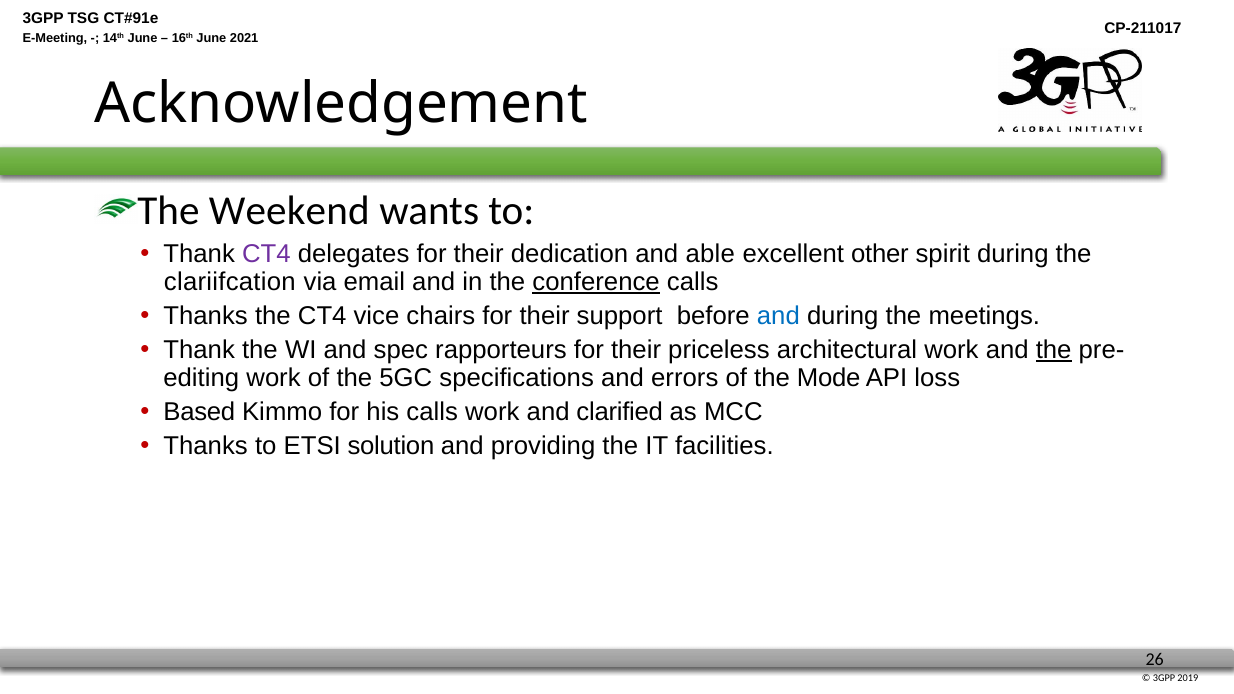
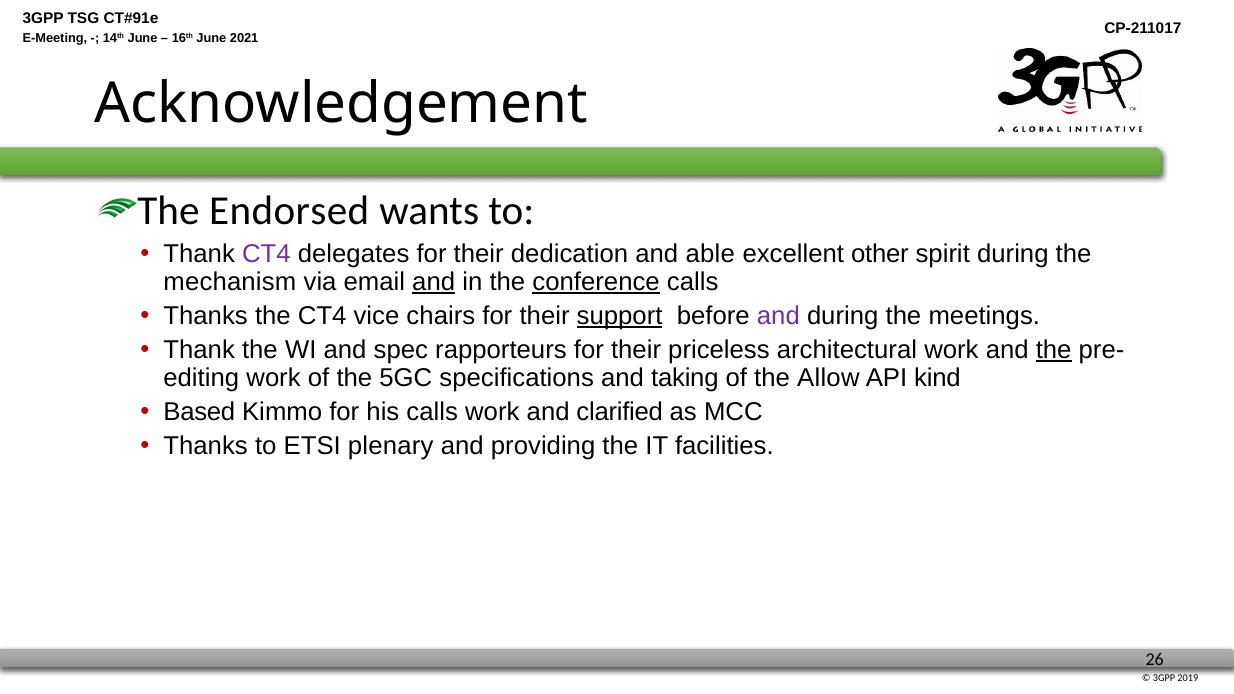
Weekend: Weekend -> Endorsed
clariifcation: clariifcation -> mechanism
and at (434, 282) underline: none -> present
support underline: none -> present
and at (778, 316) colour: blue -> purple
errors: errors -> taking
Mode: Mode -> Allow
loss: loss -> kind
solution: solution -> plenary
